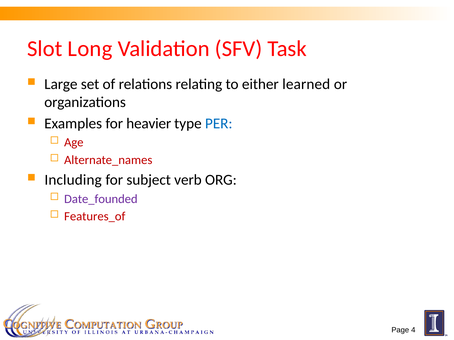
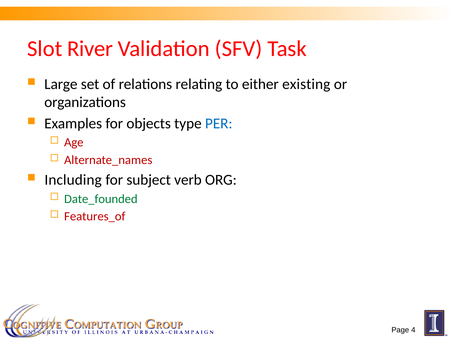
Long: Long -> River
learned: learned -> existing
heavier: heavier -> objects
Date_founded colour: purple -> green
